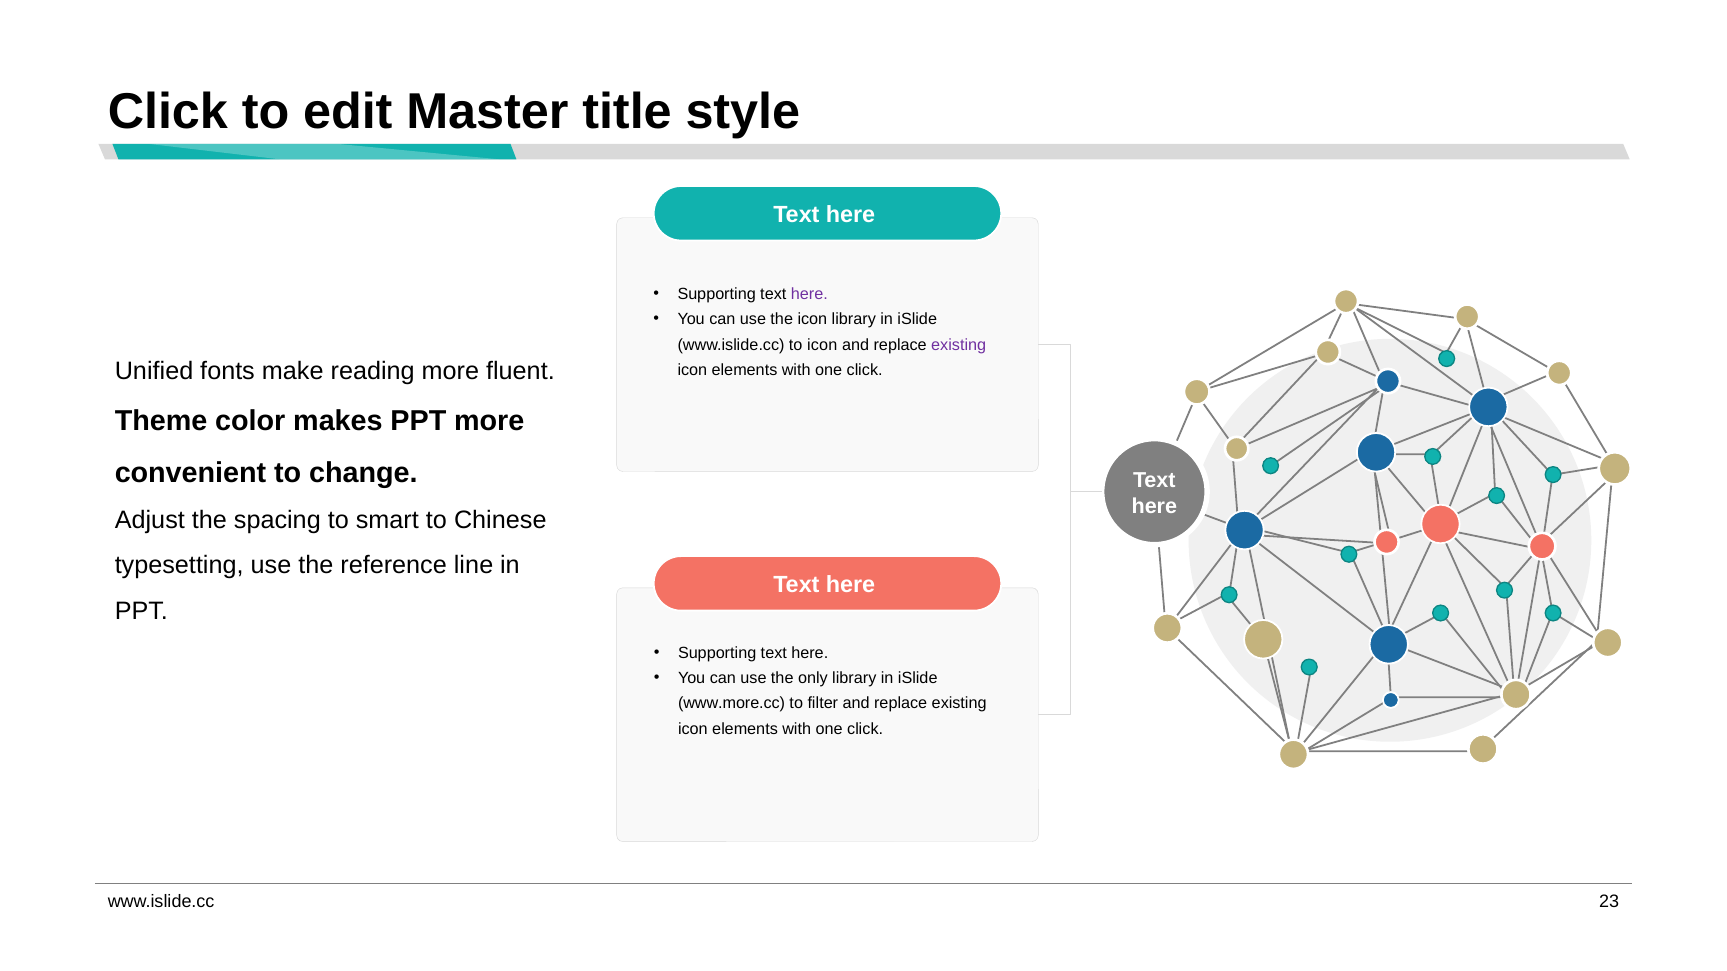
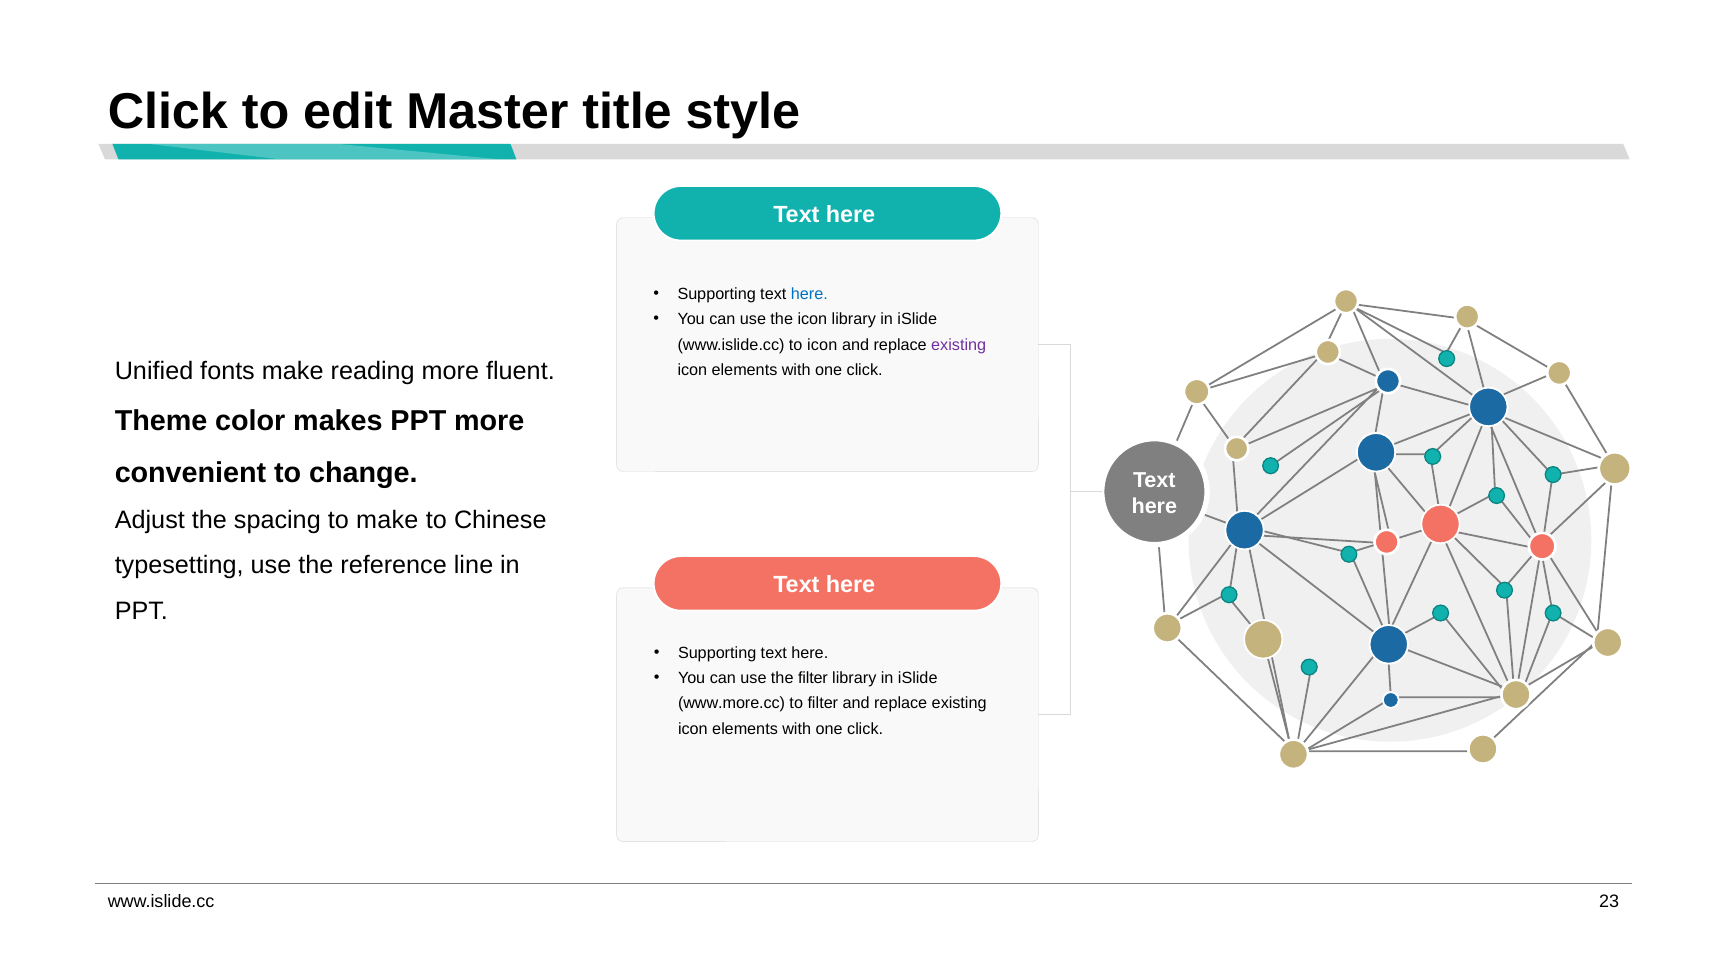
here at (809, 294) colour: purple -> blue
to smart: smart -> make
the only: only -> filter
